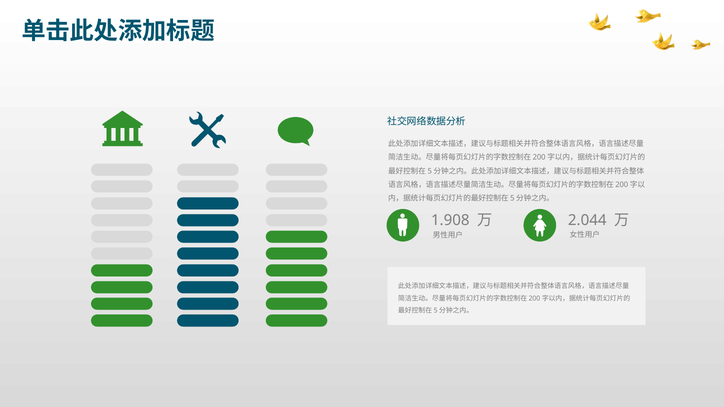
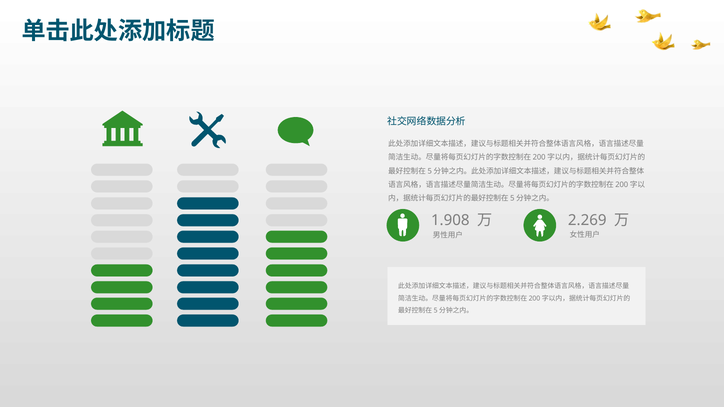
2.044: 2.044 -> 2.269
